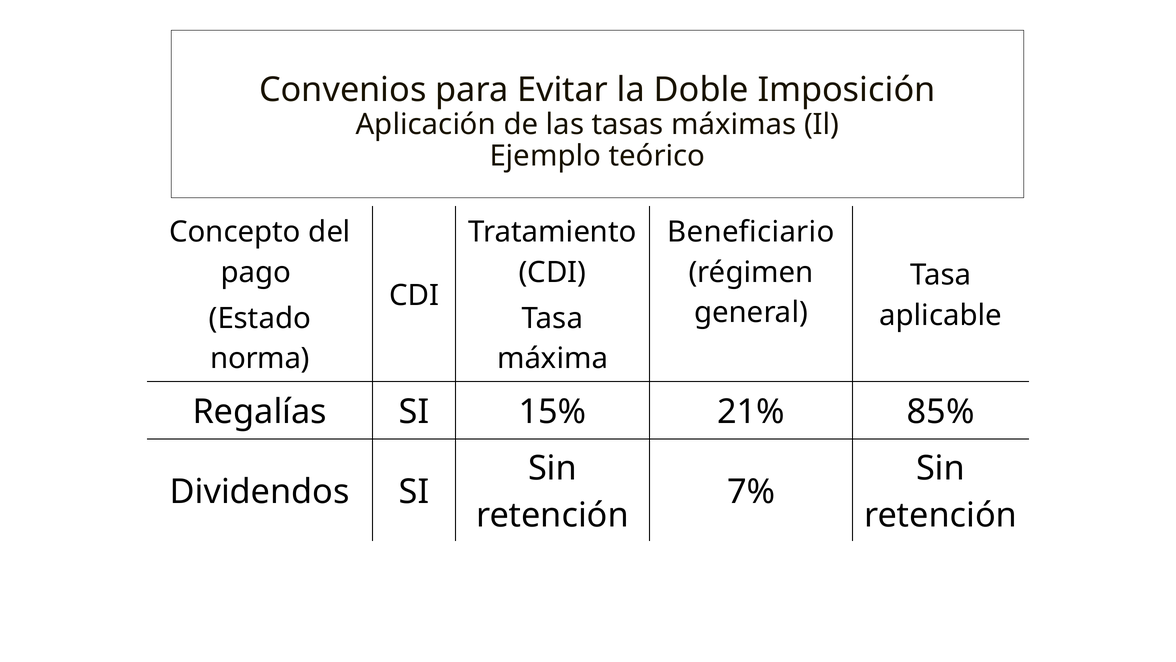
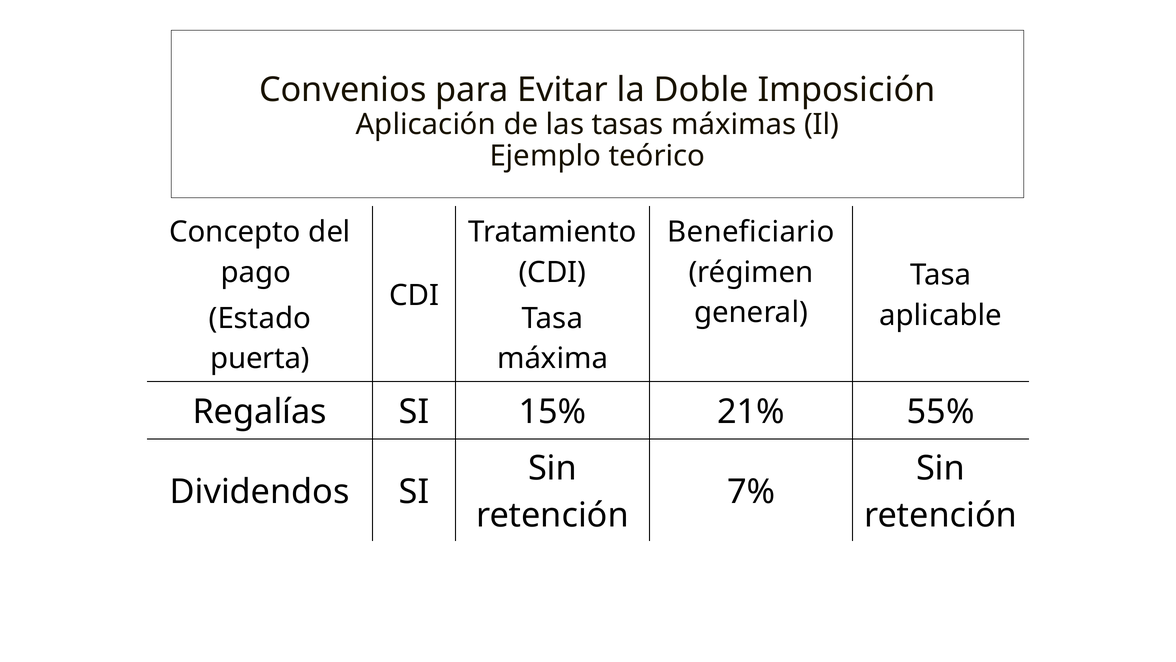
norma: norma -> puerta
85%: 85% -> 55%
